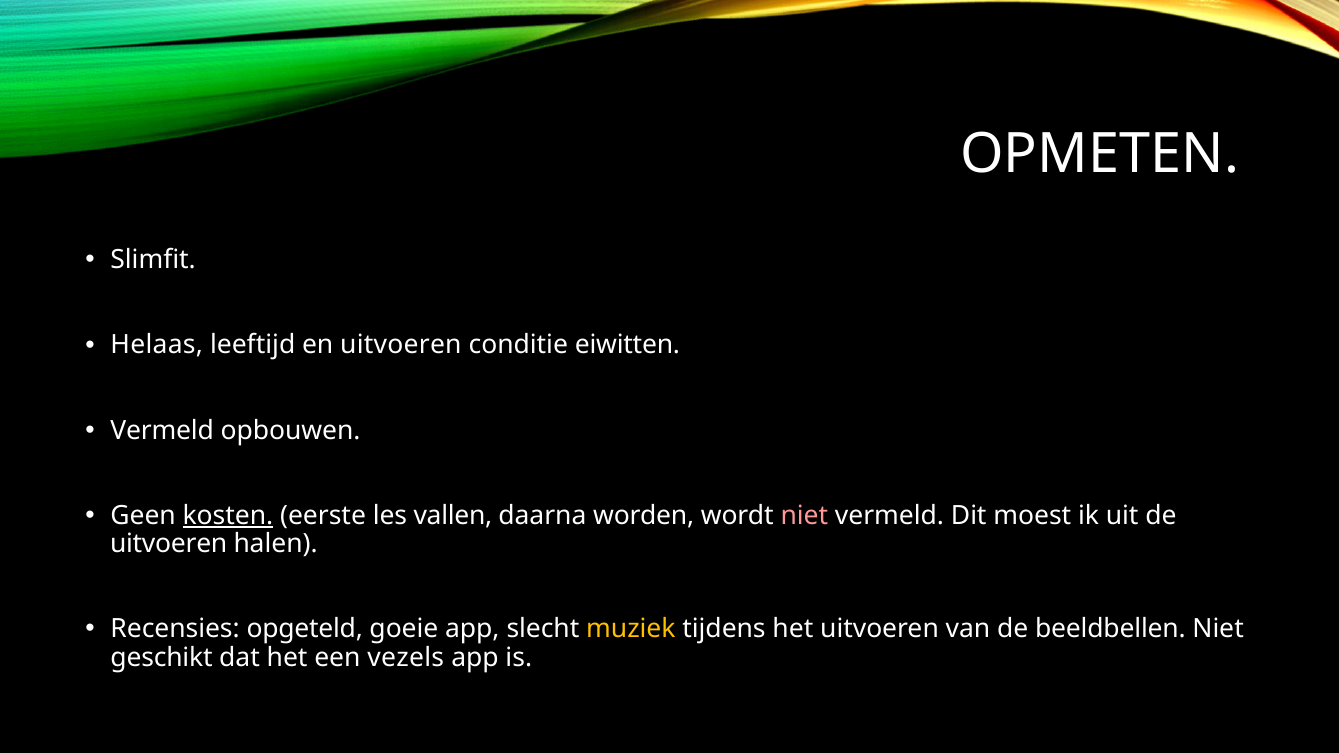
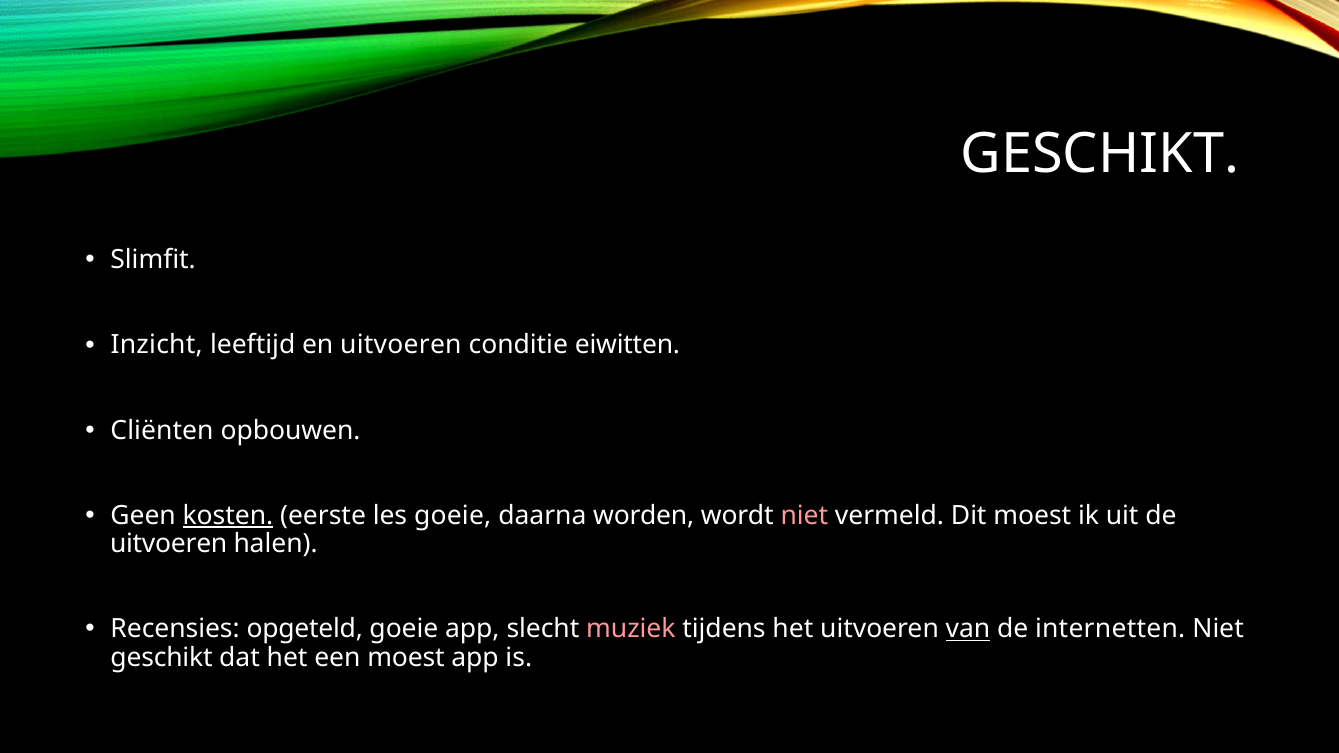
OPMETEN at (1100, 155): OPMETEN -> GESCHIKT
Helaas: Helaas -> Inzicht
Vermeld at (162, 430): Vermeld -> Cliënten
les vallen: vallen -> goeie
muziek colour: yellow -> pink
van underline: none -> present
beeldbellen: beeldbellen -> internetten
een vezels: vezels -> moest
